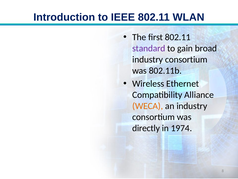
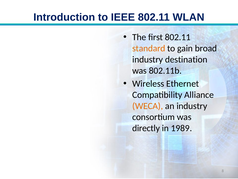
standard colour: purple -> orange
consortium at (186, 59): consortium -> destination
1974: 1974 -> 1989
